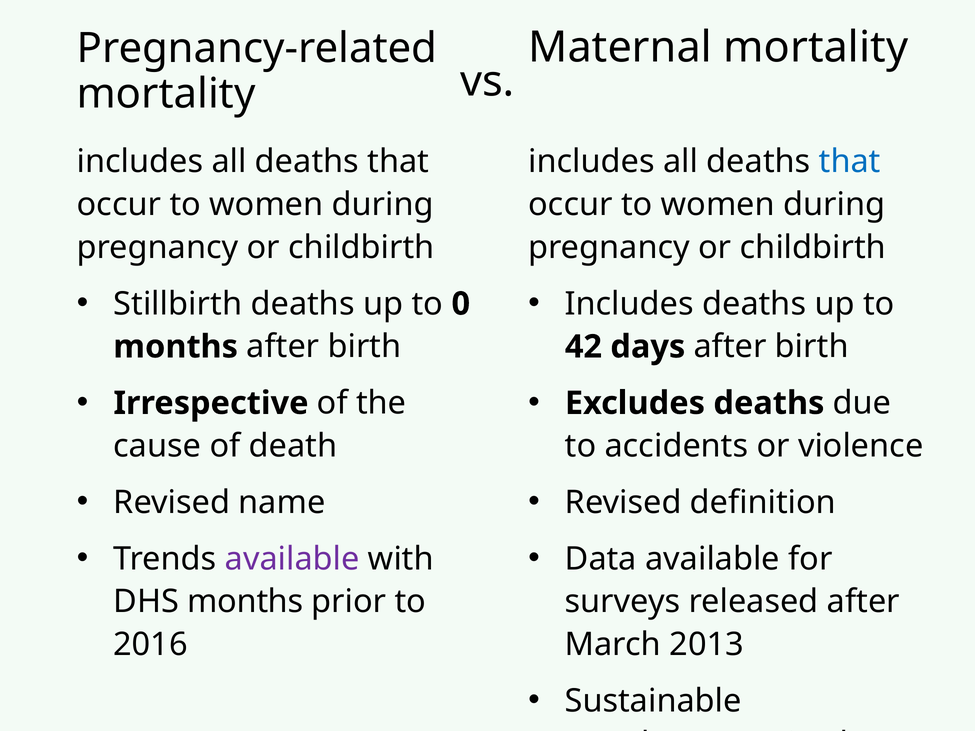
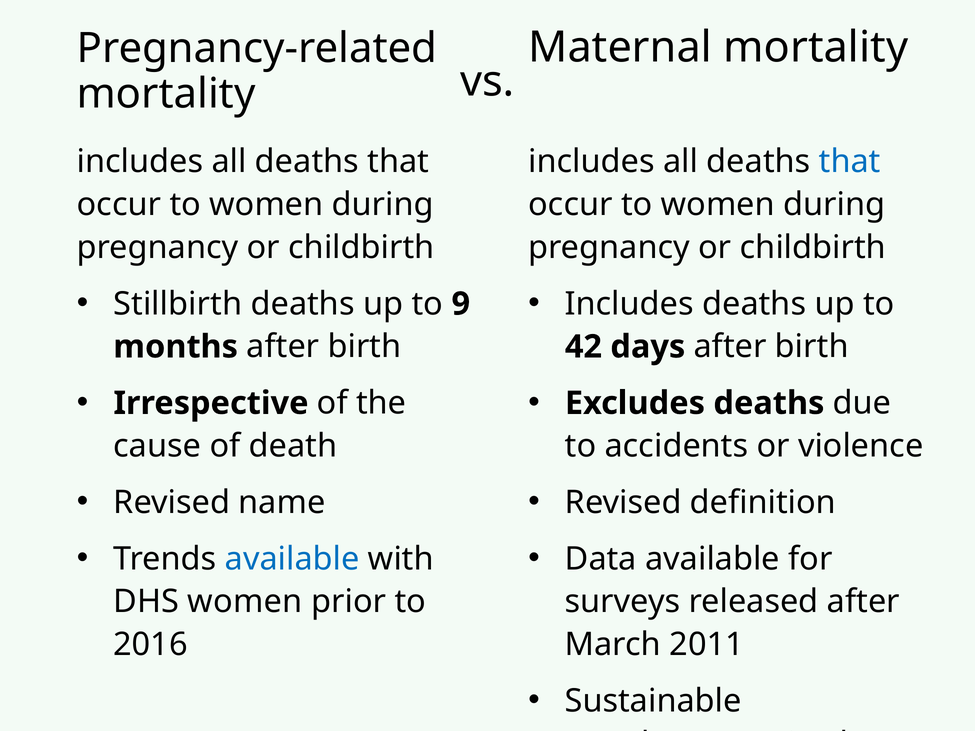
0: 0 -> 9
available at (292, 559) colour: purple -> blue
DHS months: months -> women
2013: 2013 -> 2011
